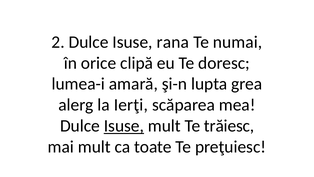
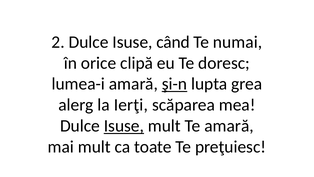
rana: rana -> când
şi-n underline: none -> present
Te trăiesc: trăiesc -> amară
